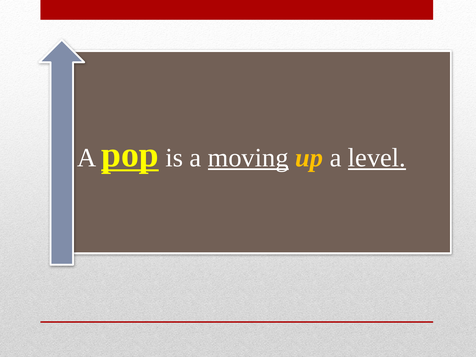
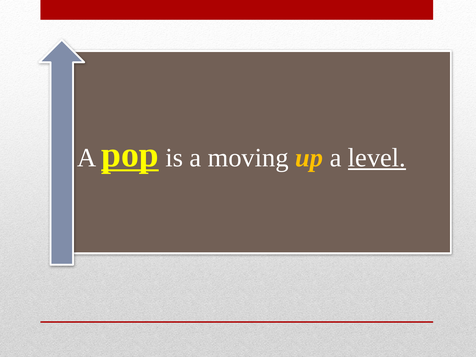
moving underline: present -> none
